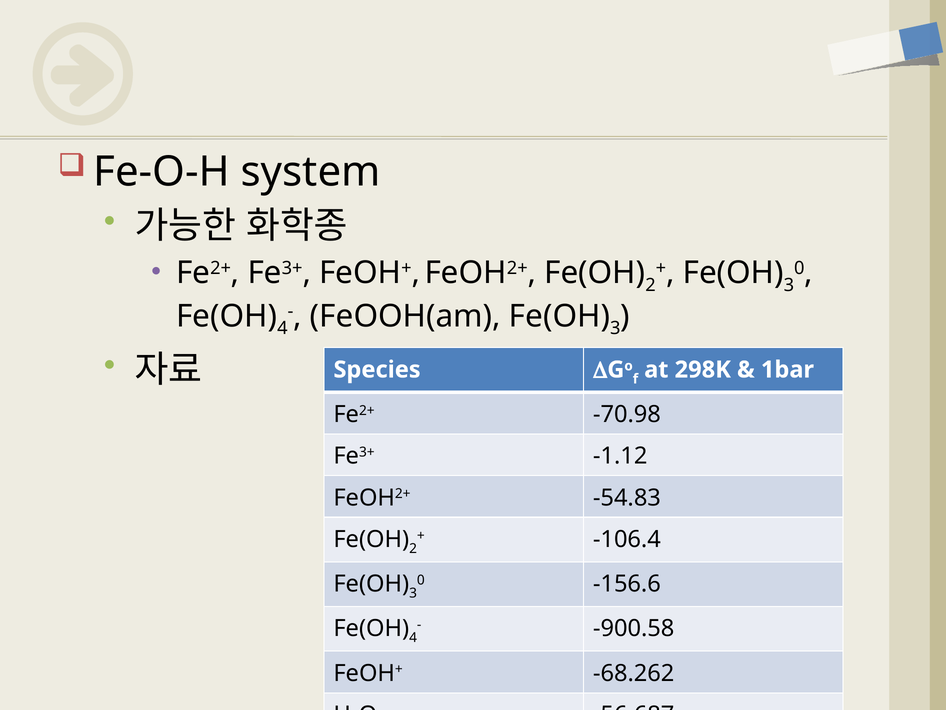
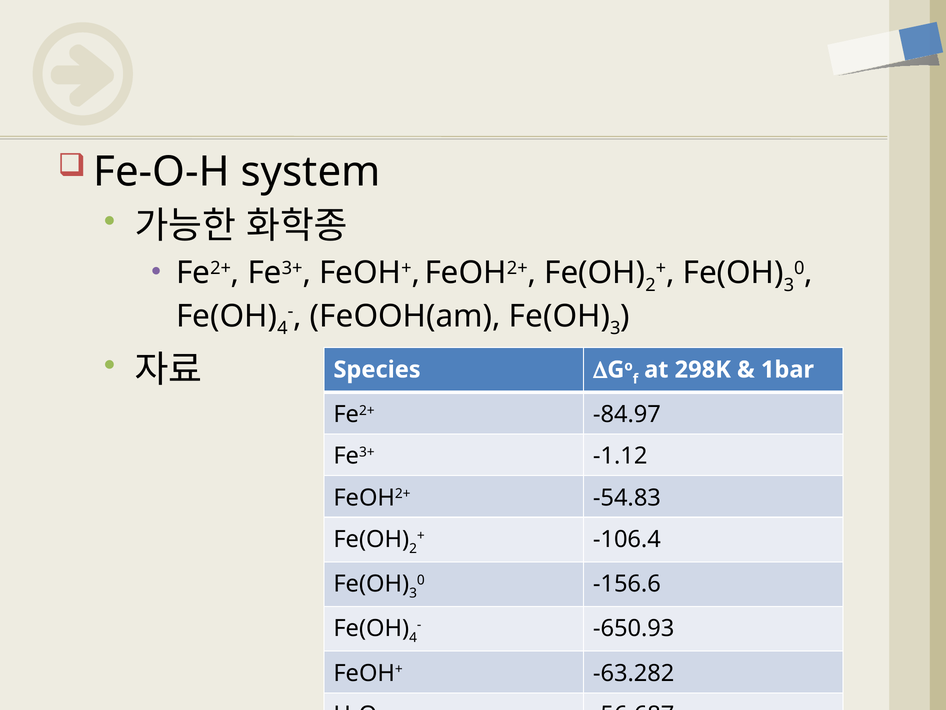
-70.98: -70.98 -> -84.97
-900.58: -900.58 -> -650.93
-68.262: -68.262 -> -63.282
